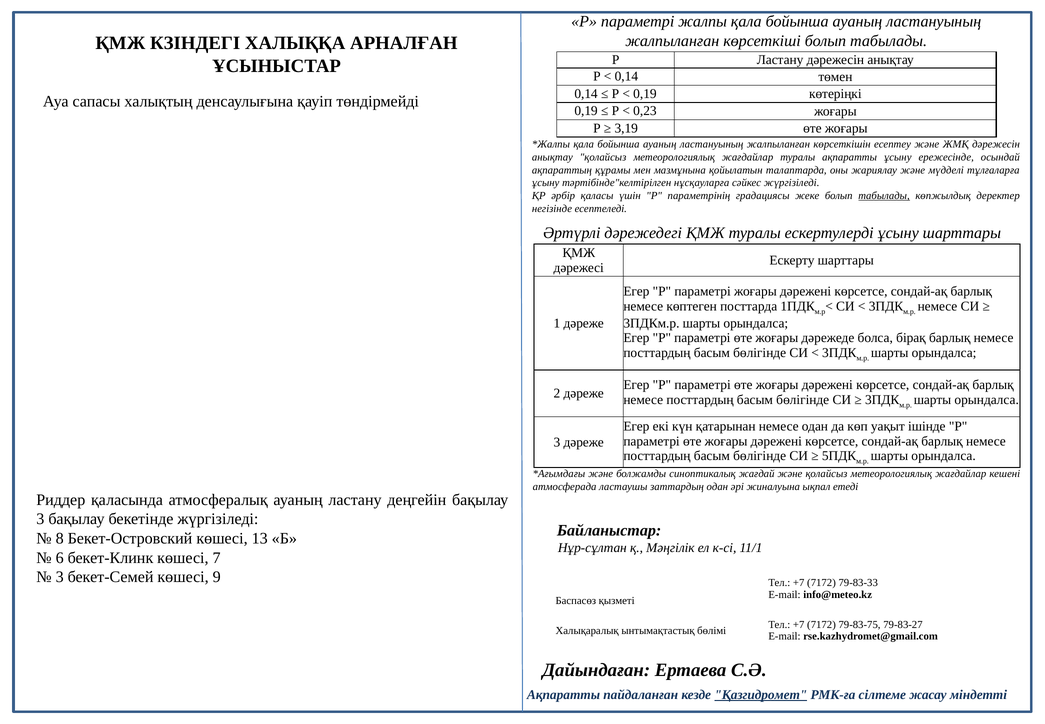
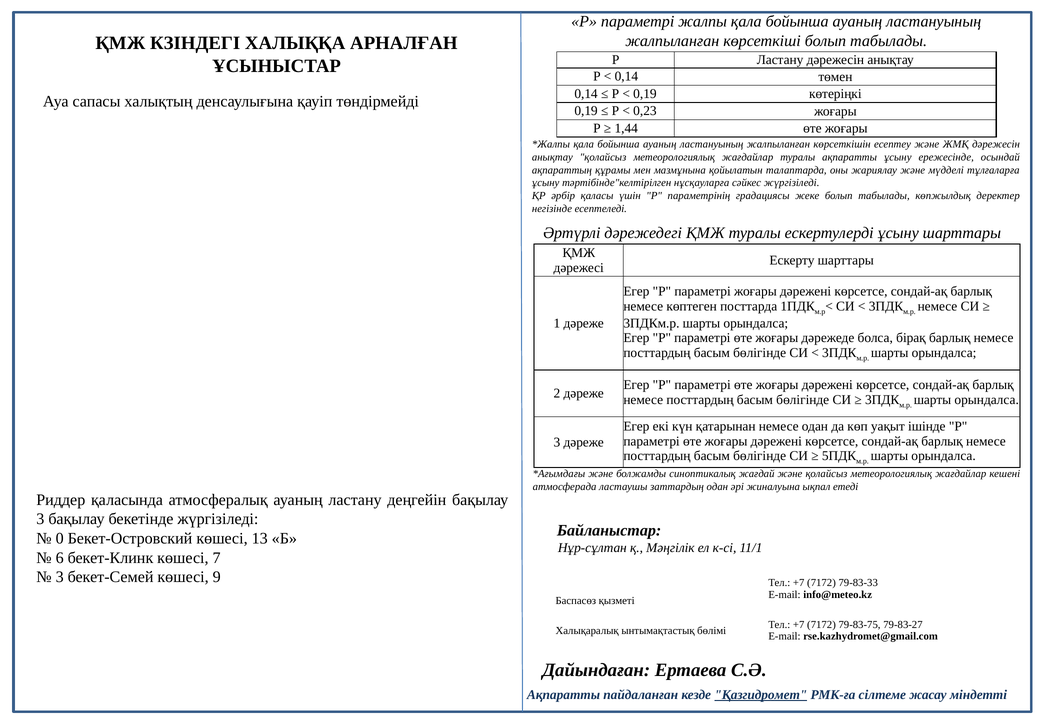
3,19: 3,19 -> 1,44
табылады at (884, 196) underline: present -> none
8: 8 -> 0
